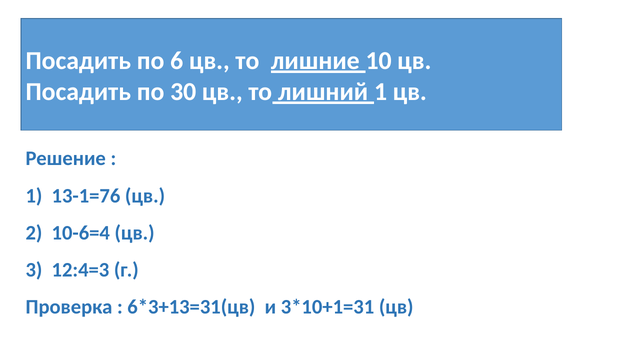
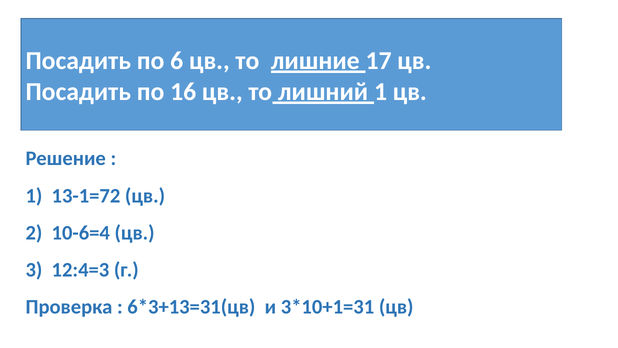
10: 10 -> 17
30: 30 -> 16
13-1=76: 13-1=76 -> 13-1=72
